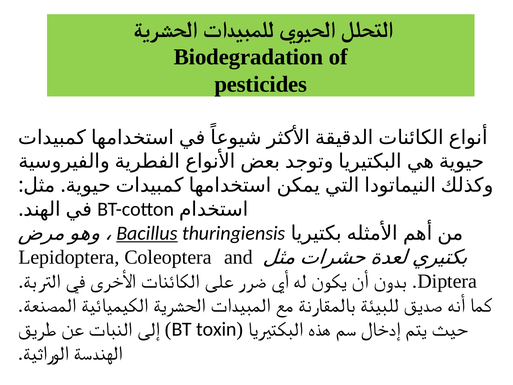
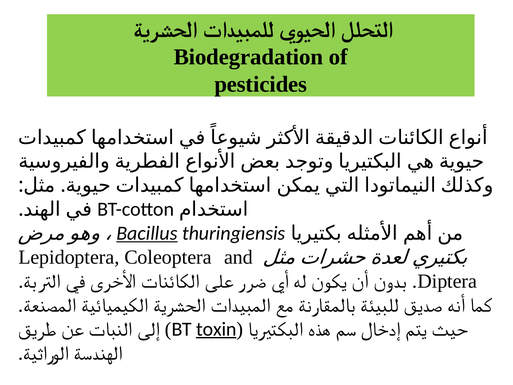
toxin underline: none -> present
